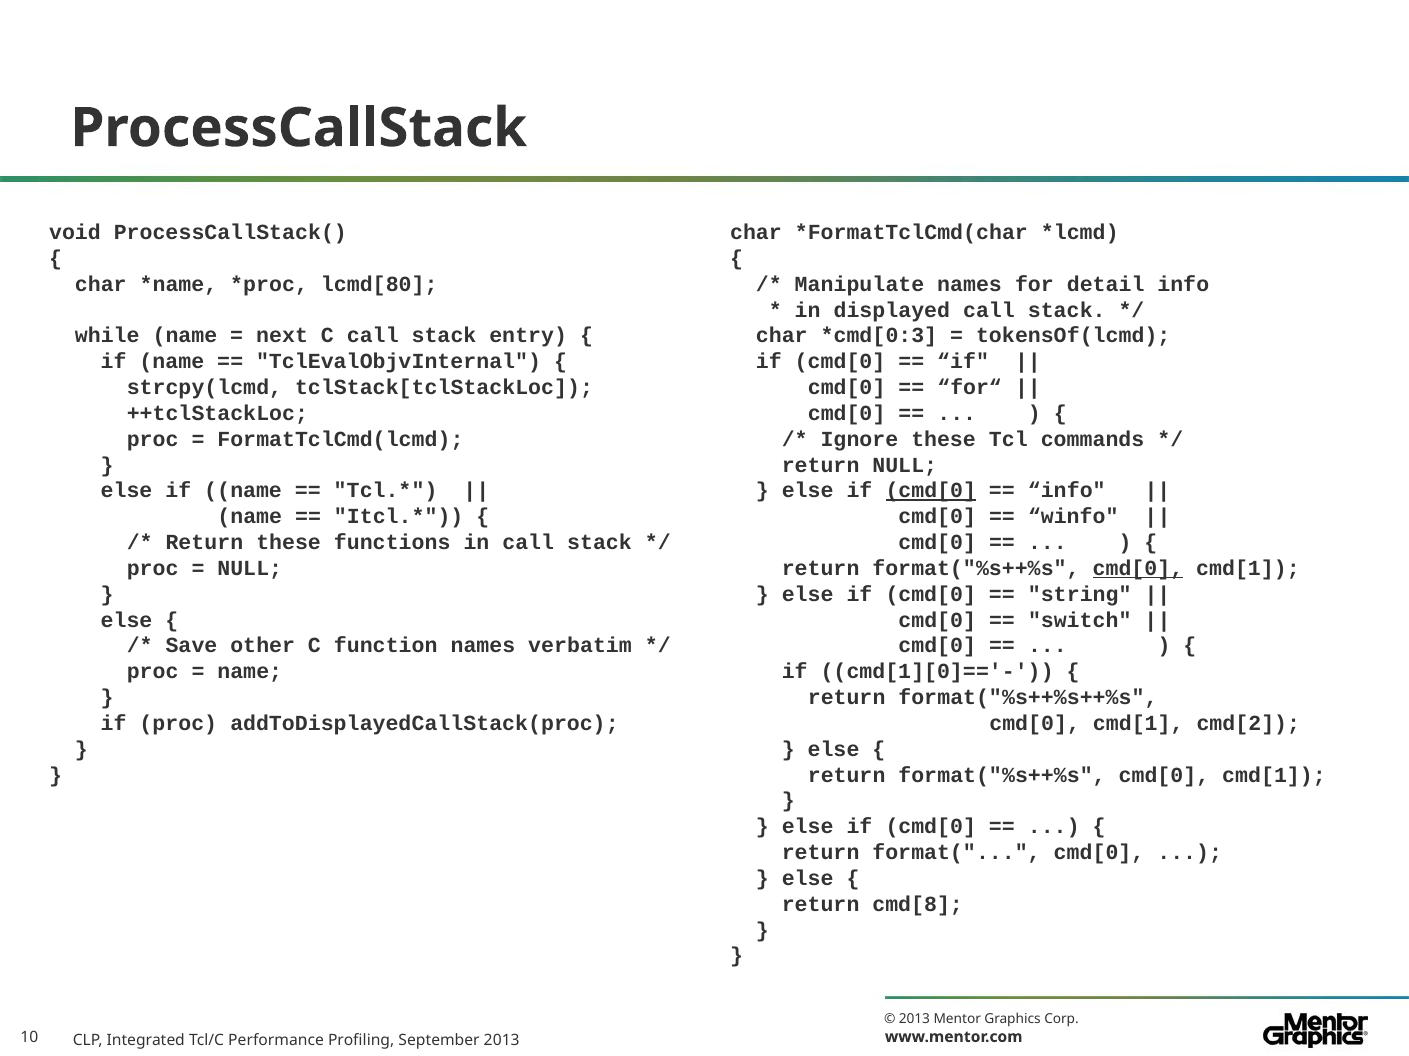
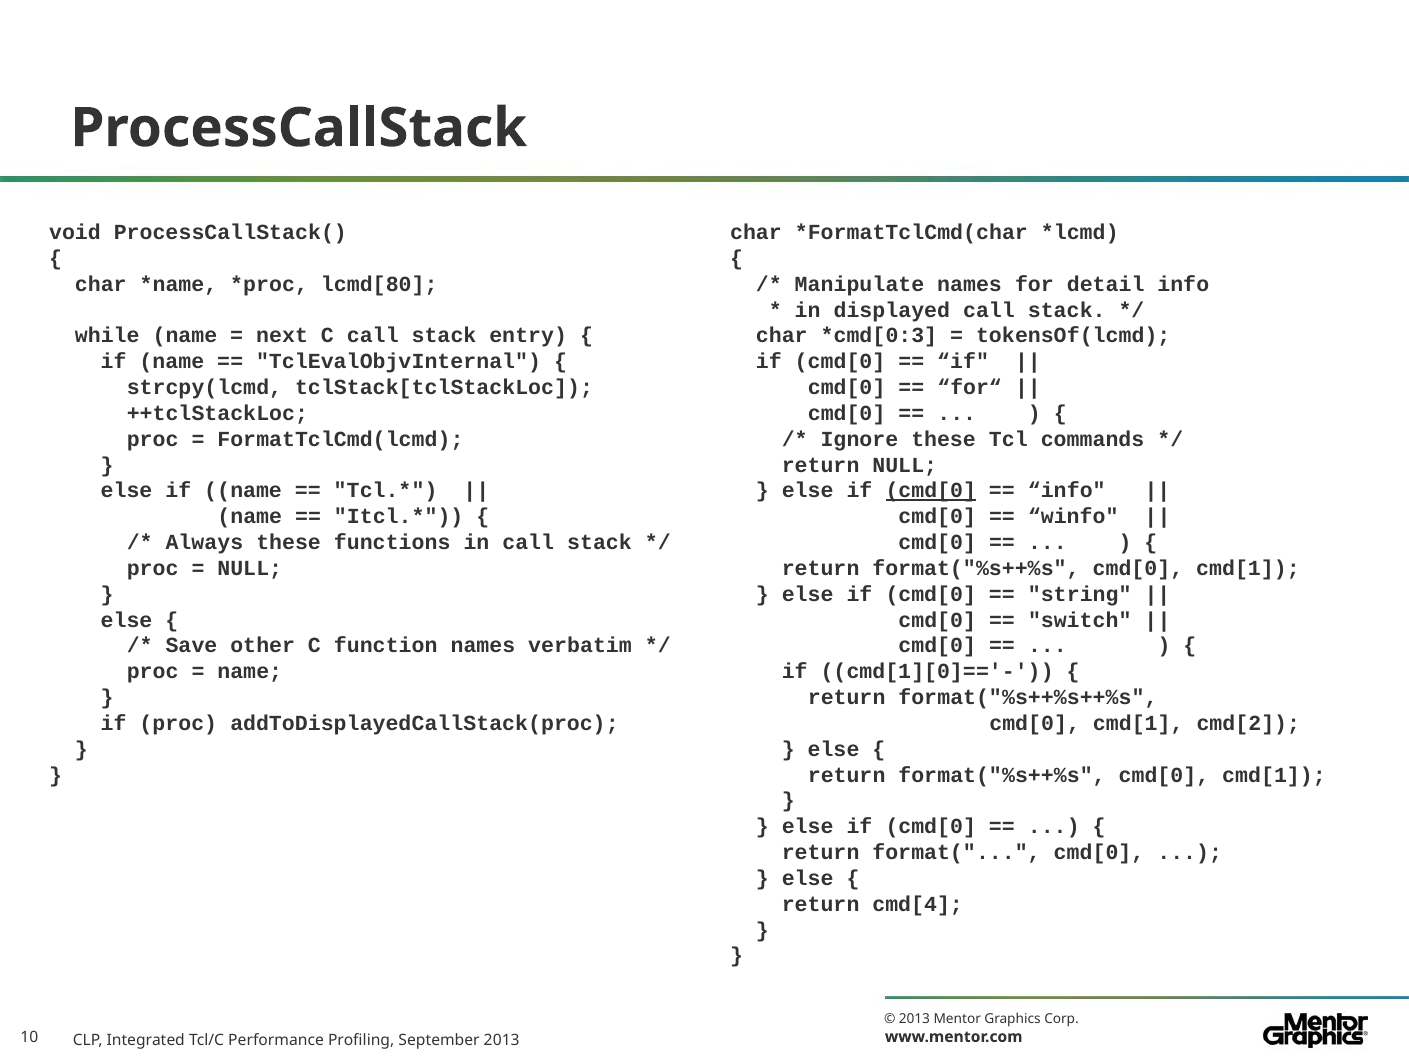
Return at (204, 543): Return -> Always
cmd[0 at (1138, 569) underline: present -> none
cmd[8: cmd[8 -> cmd[4
